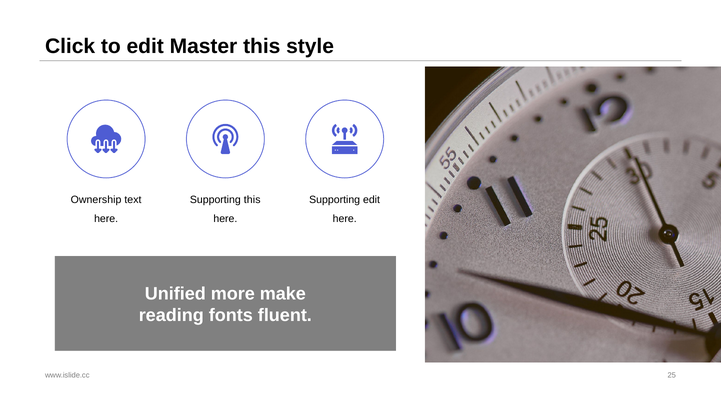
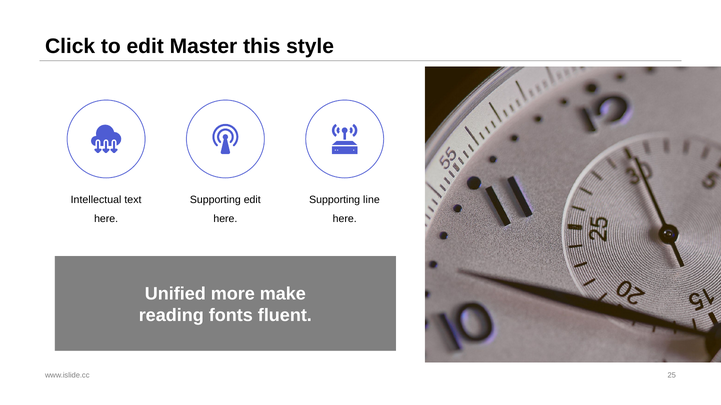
Ownership: Ownership -> Intellectual
Supporting this: this -> edit
Supporting edit: edit -> line
